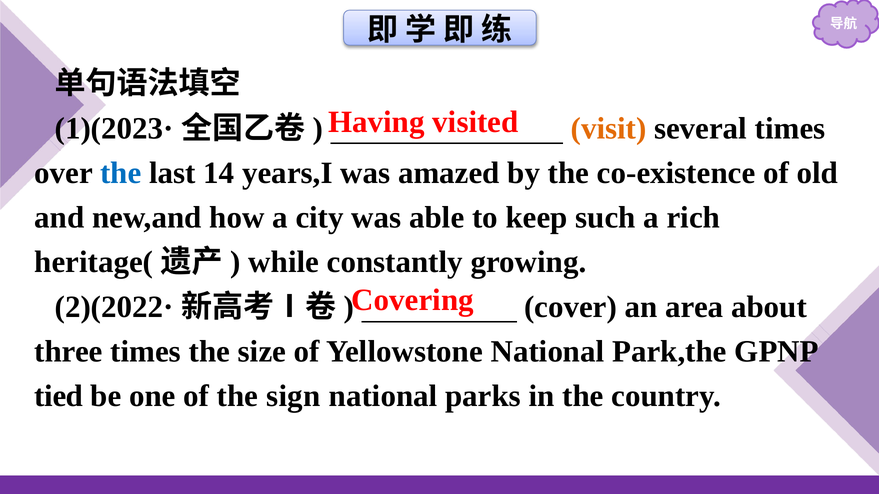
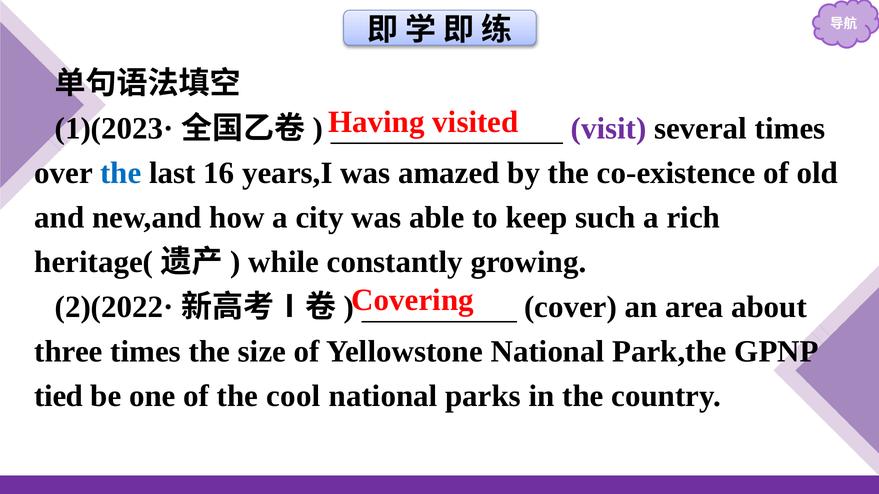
visit colour: orange -> purple
14: 14 -> 16
sign: sign -> cool
